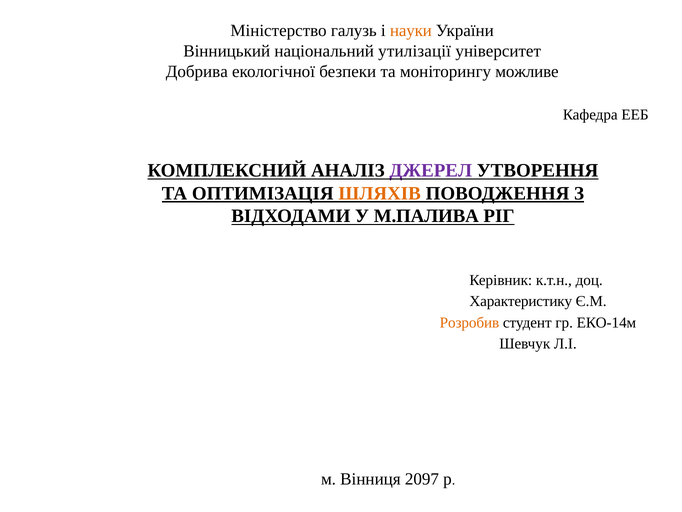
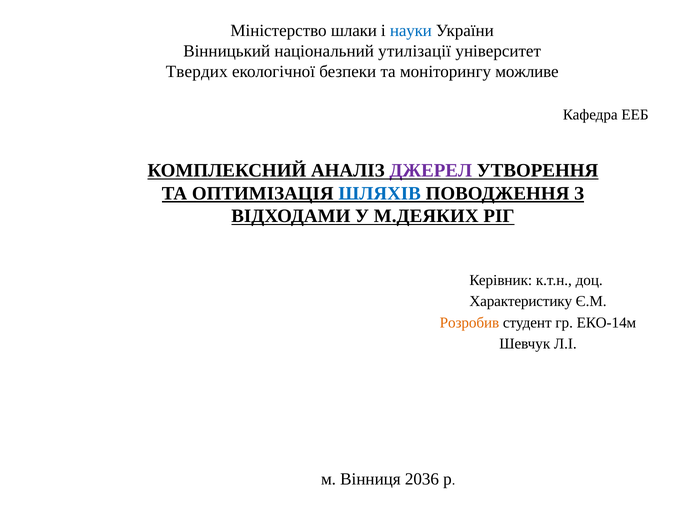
галузь: галузь -> шлаки
науки colour: orange -> blue
Добрива: Добрива -> Твердих
ШЛЯХІВ colour: orange -> blue
М.ПАЛИВА: М.ПАЛИВА -> М.ДЕЯКИХ
2097: 2097 -> 2036
